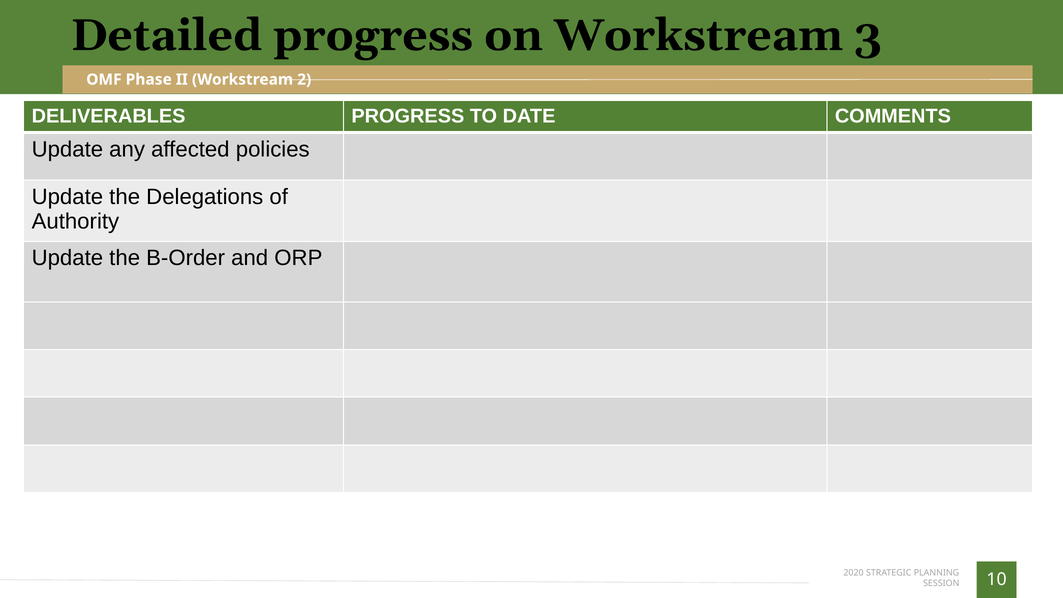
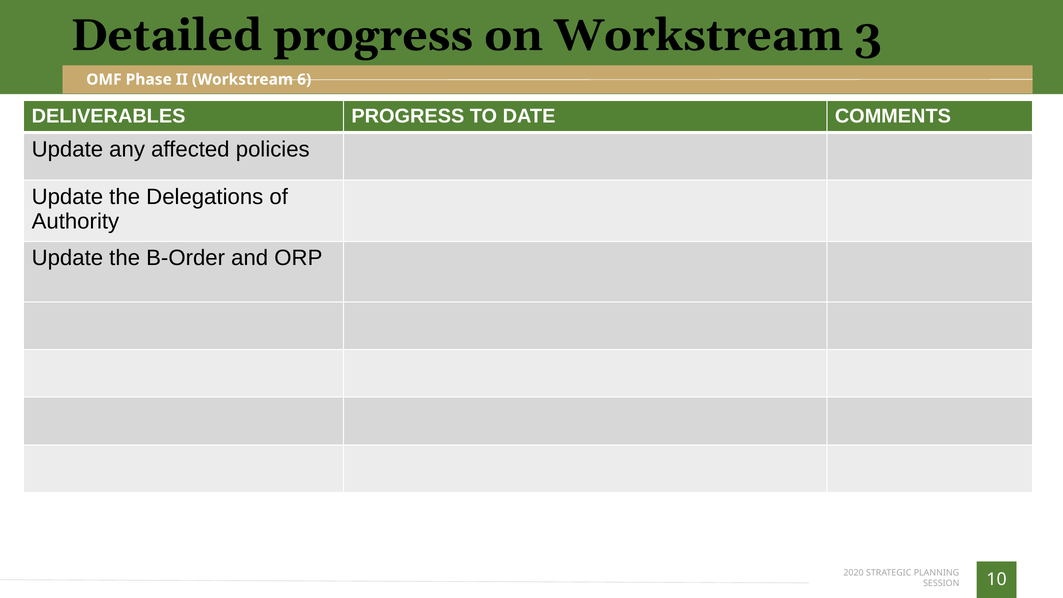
2: 2 -> 6
